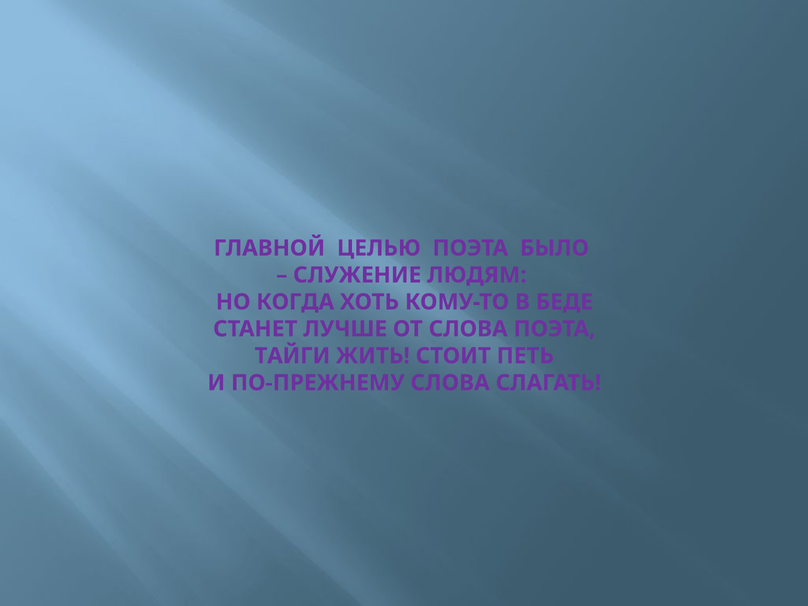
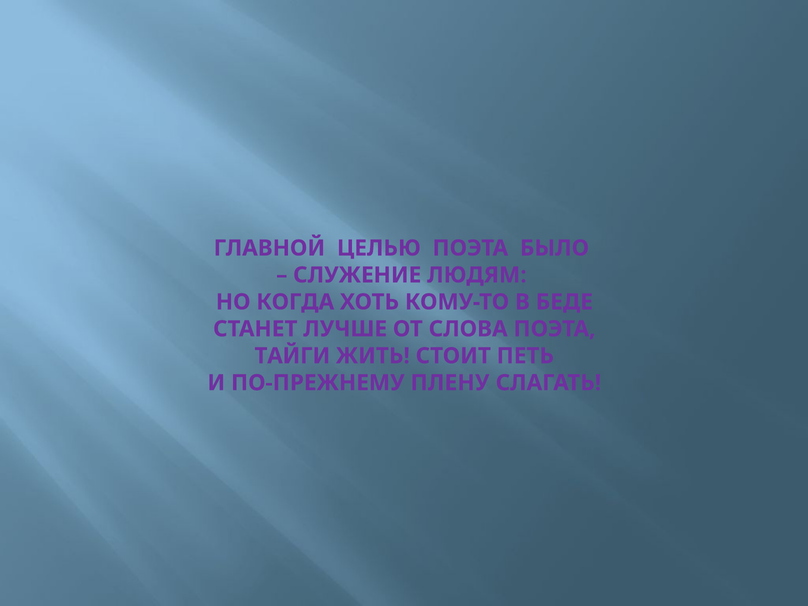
ПО-ПРЕЖНЕМУ СЛОВА: СЛОВА -> ПЛЕНУ
